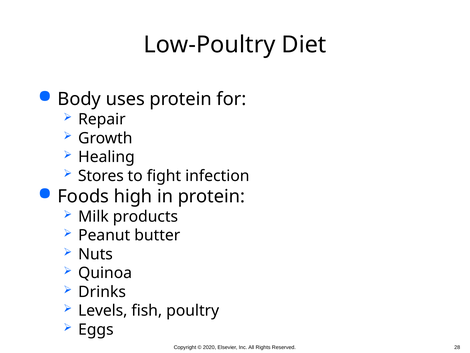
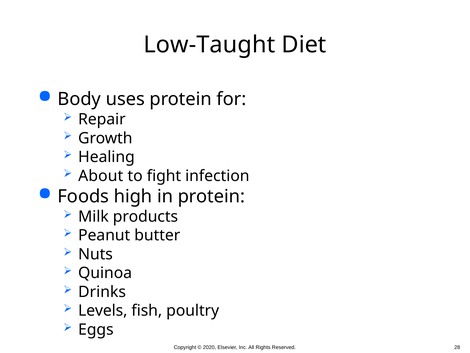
Low-Poultry: Low-Poultry -> Low-Taught
Stores: Stores -> About
